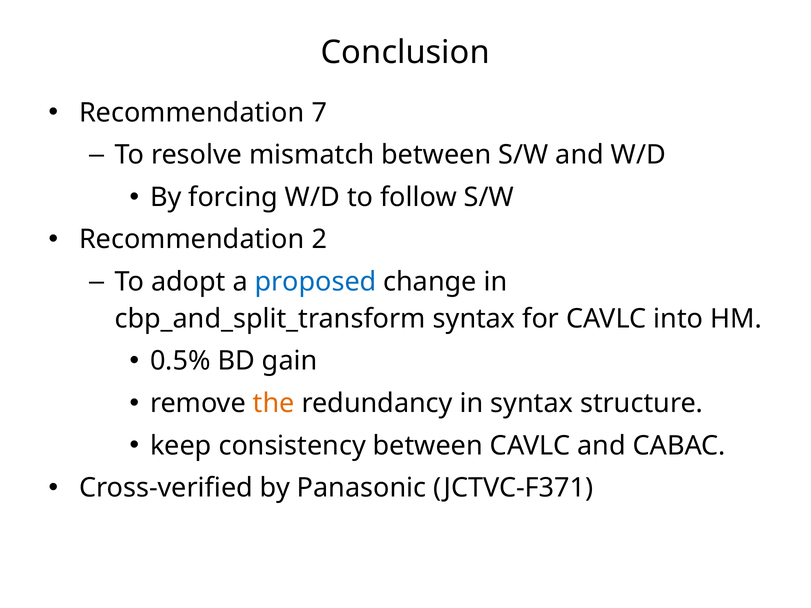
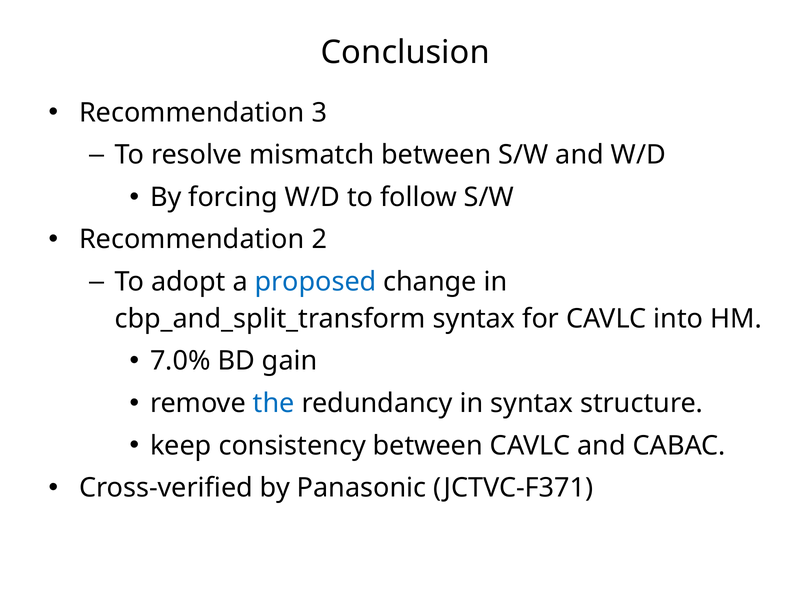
7: 7 -> 3
0.5%: 0.5% -> 7.0%
the colour: orange -> blue
